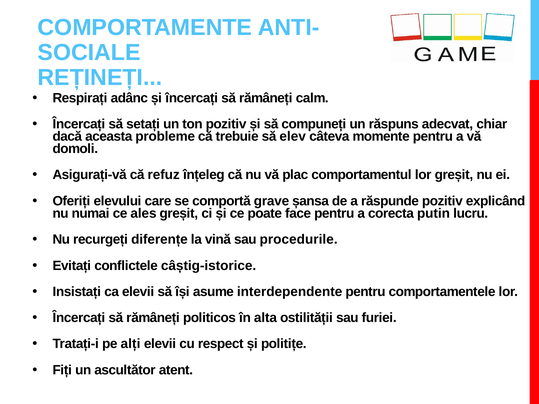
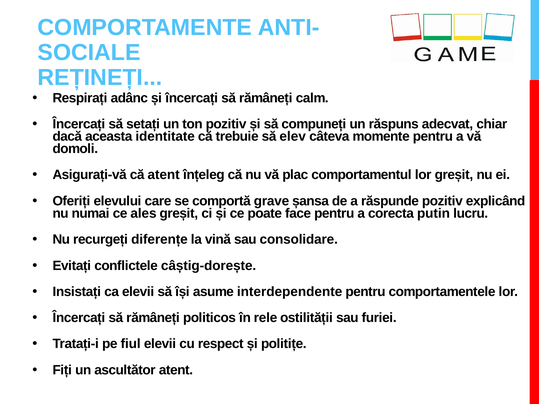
probleme: probleme -> identitate
că refuz: refuz -> atent
procedurile: procedurile -> consolidare
câștig-istorice: câștig-istorice -> câștig-dorește
alta: alta -> rele
alți: alți -> fiul
